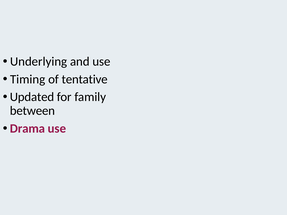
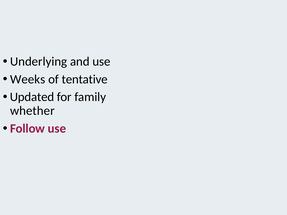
Timing: Timing -> Weeks
between: between -> whether
Drama: Drama -> Follow
